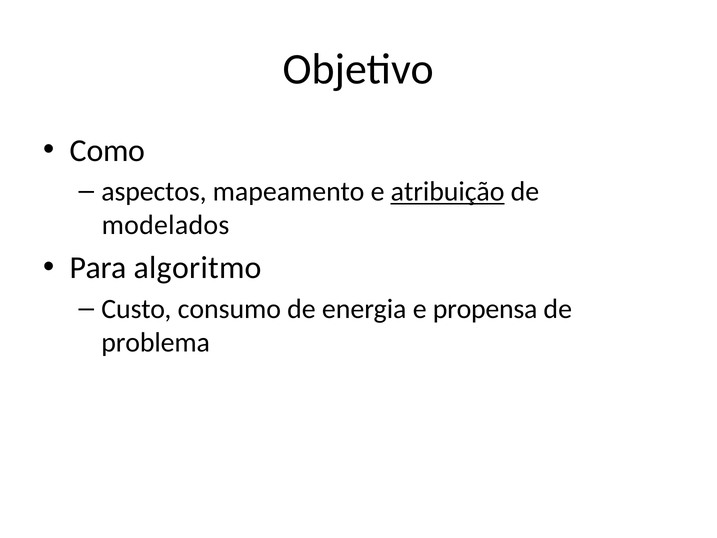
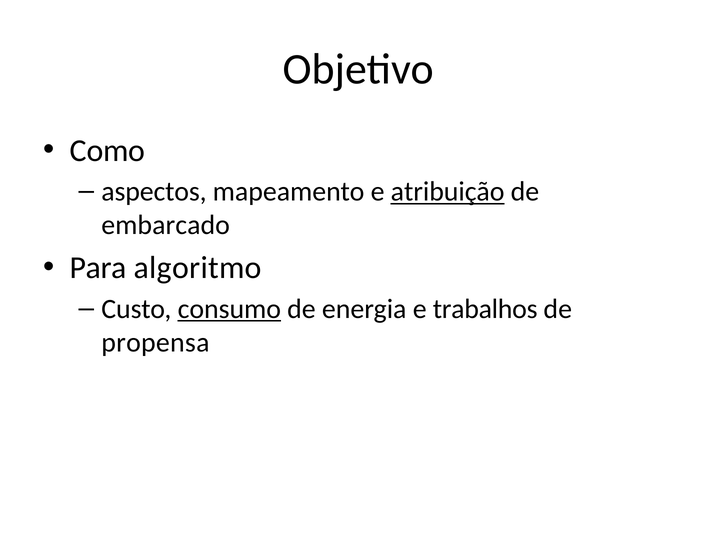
modelados: modelados -> embarcado
consumo underline: none -> present
propensa: propensa -> trabalhos
problema: problema -> propensa
